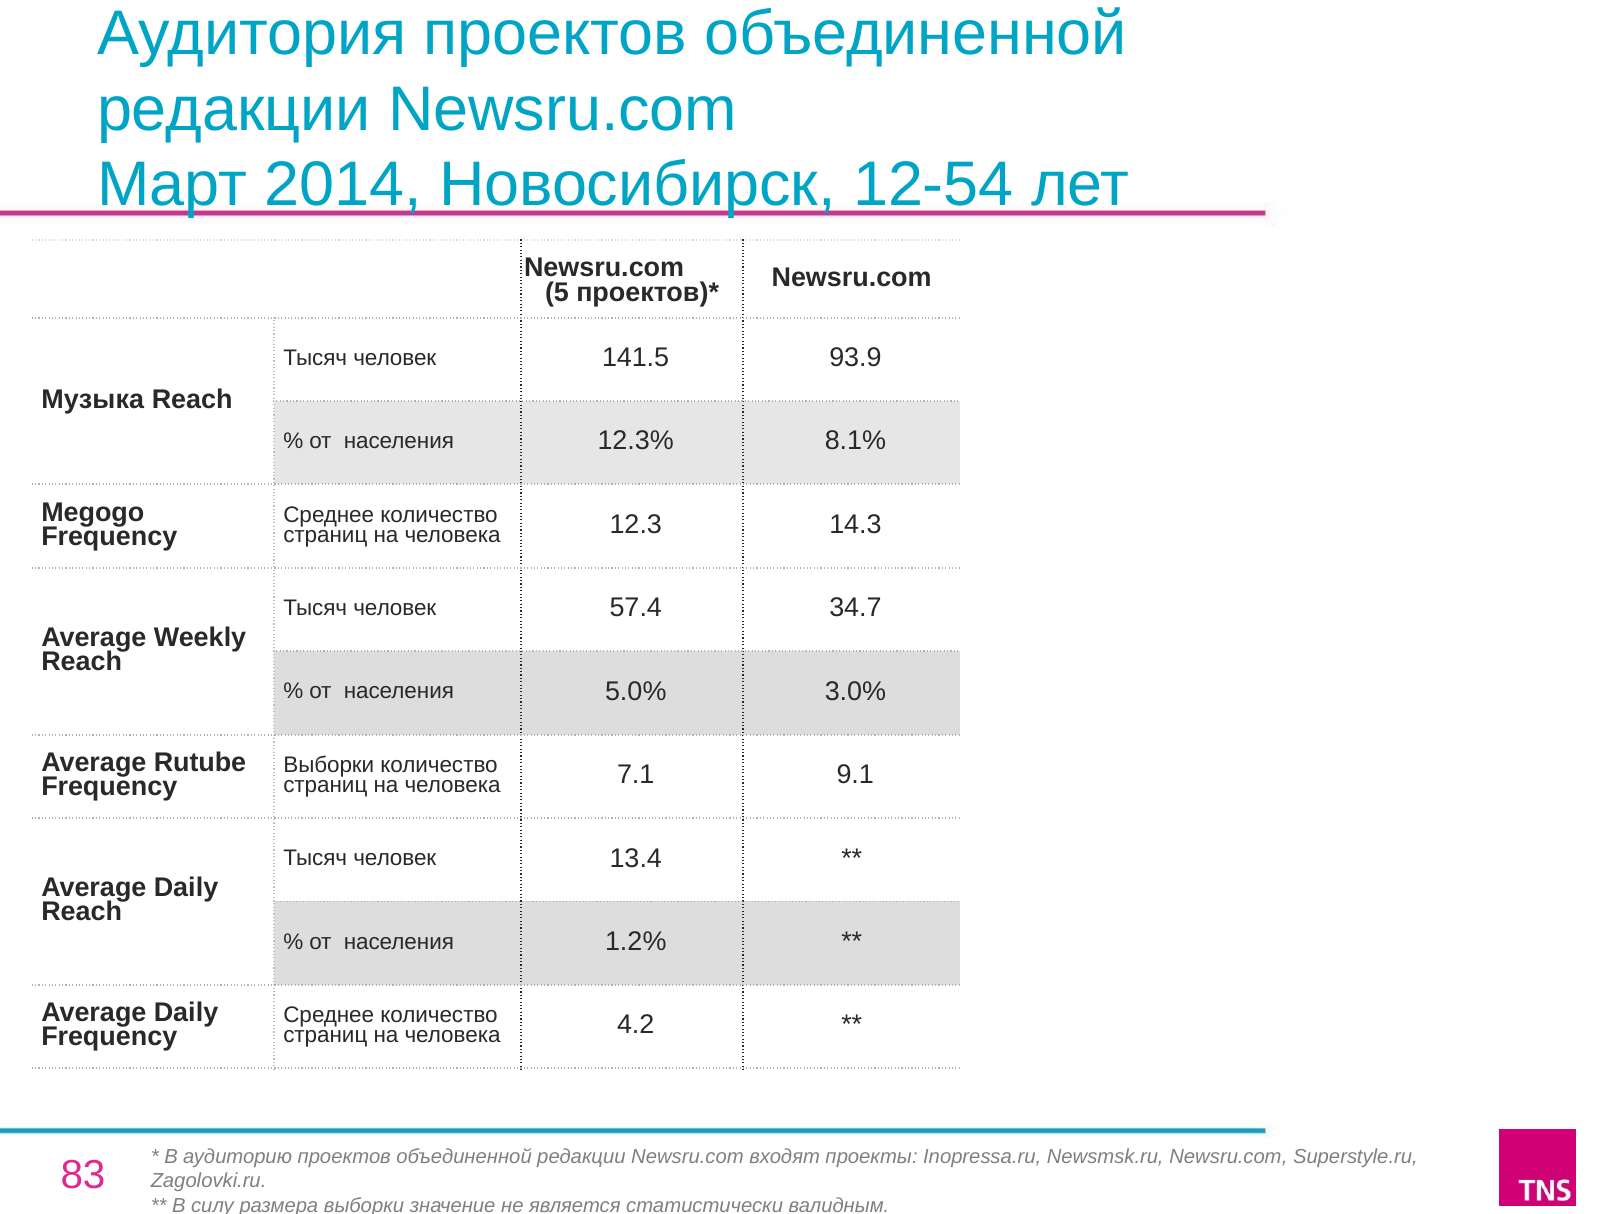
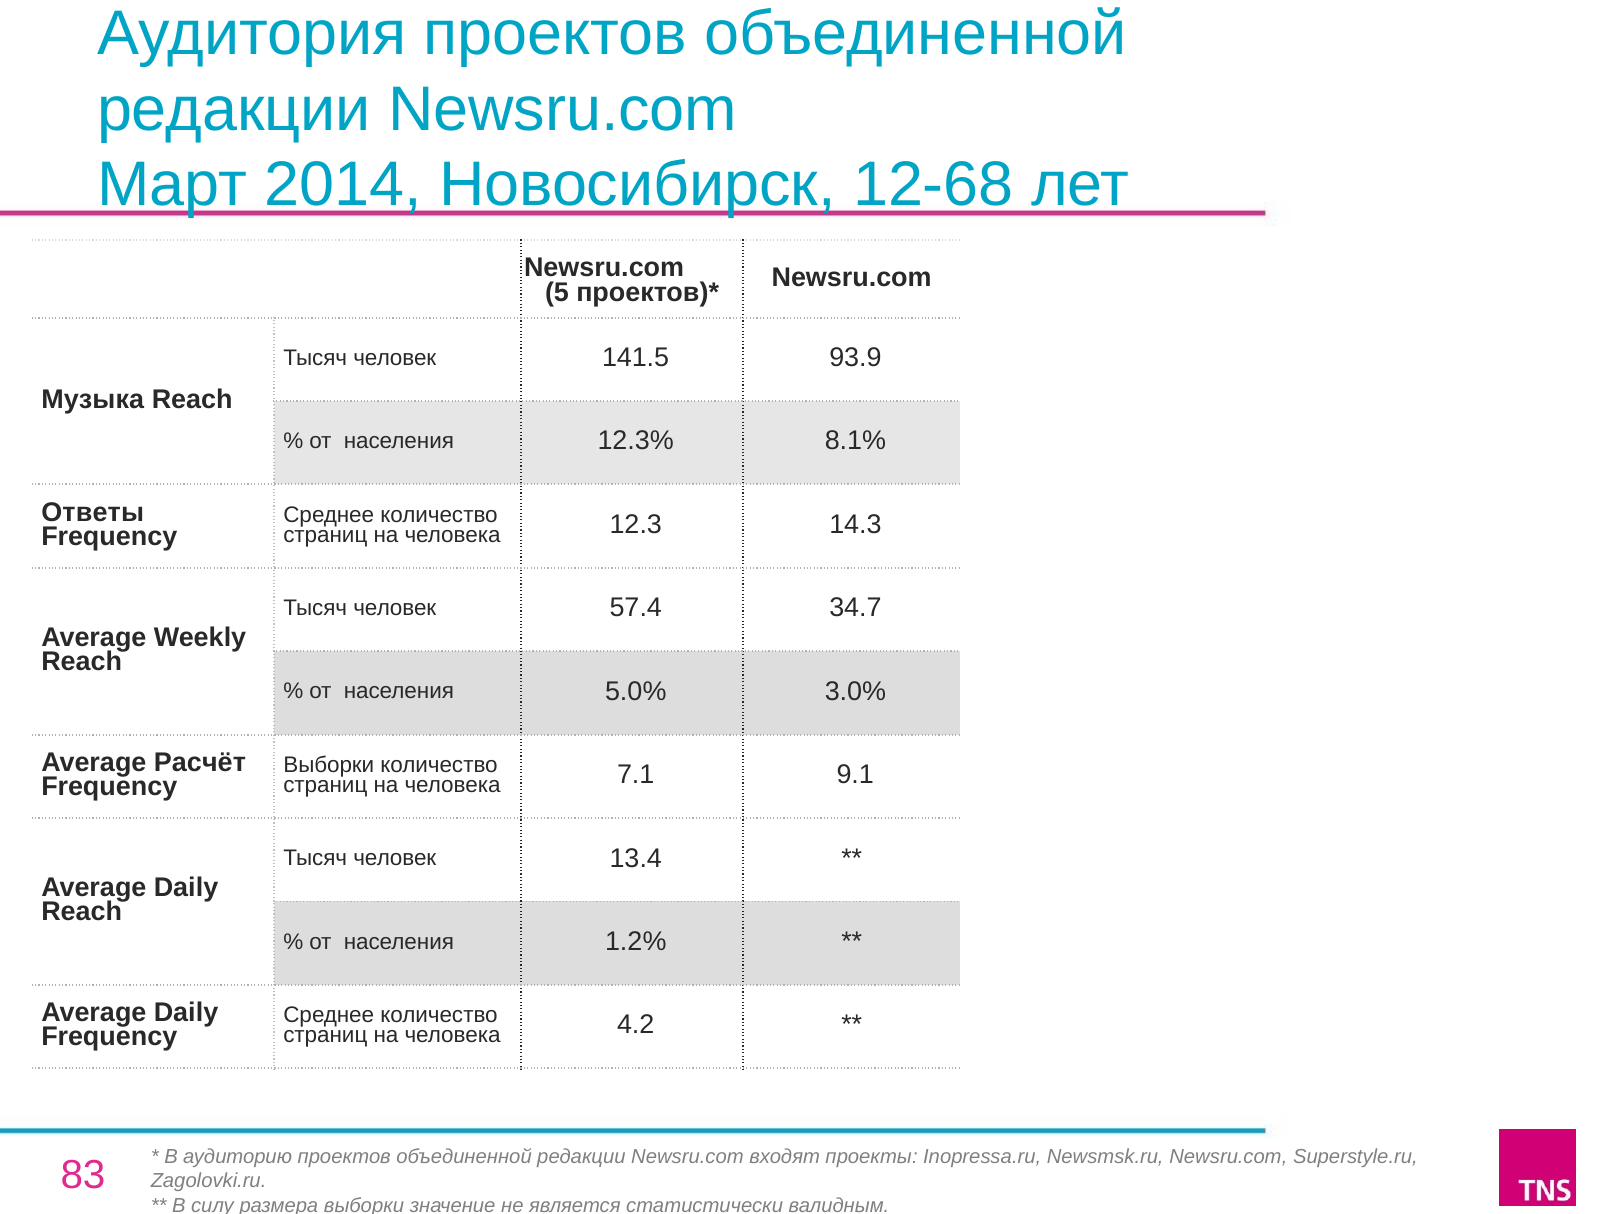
12-54: 12-54 -> 12-68
Megogo: Megogo -> Ответы
Rutube: Rutube -> Расчёт
